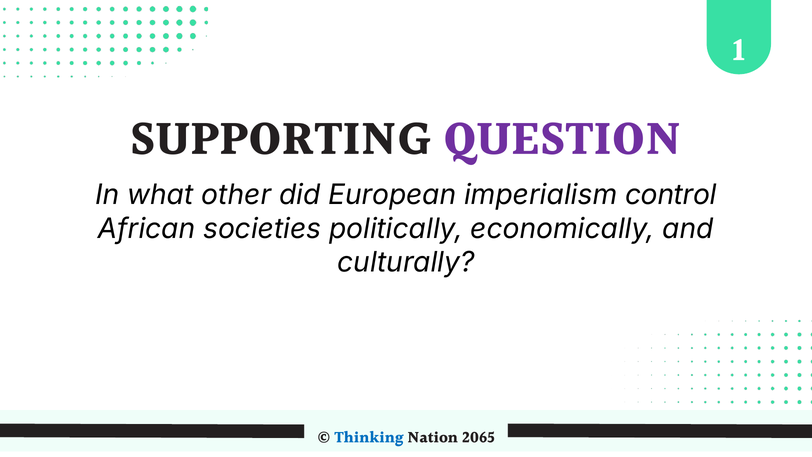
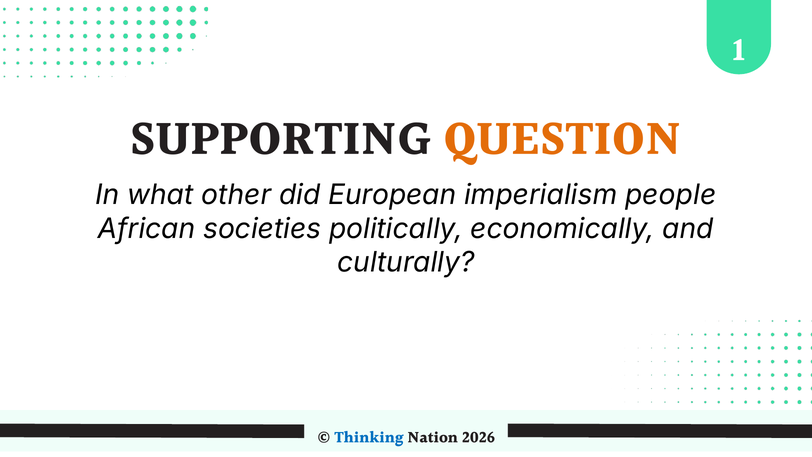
QUESTION colour: purple -> orange
control: control -> people
2065: 2065 -> 2026
